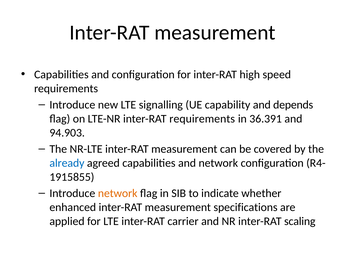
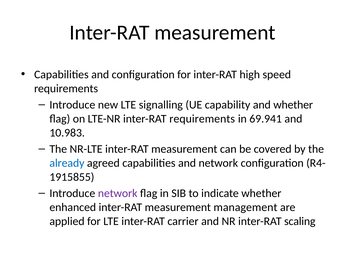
and depends: depends -> whether
36.391: 36.391 -> 69.941
94.903: 94.903 -> 10.983
network at (118, 194) colour: orange -> purple
specifications: specifications -> management
